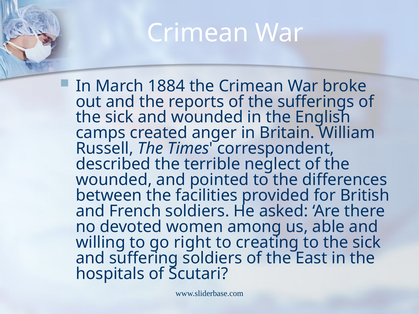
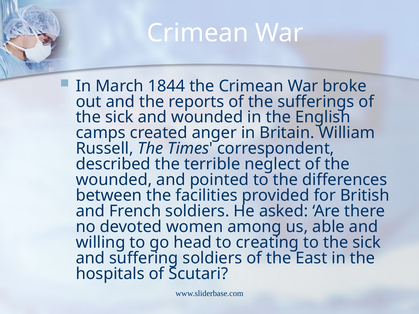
1884: 1884 -> 1844
right: right -> head
